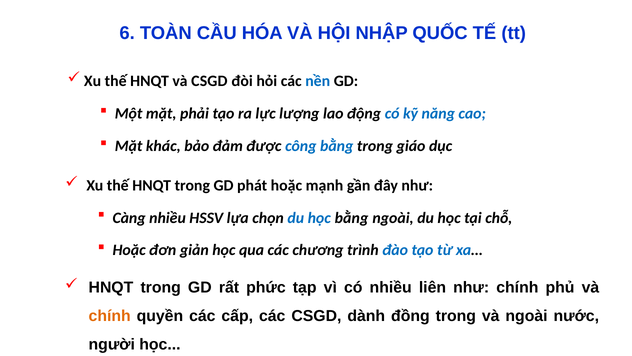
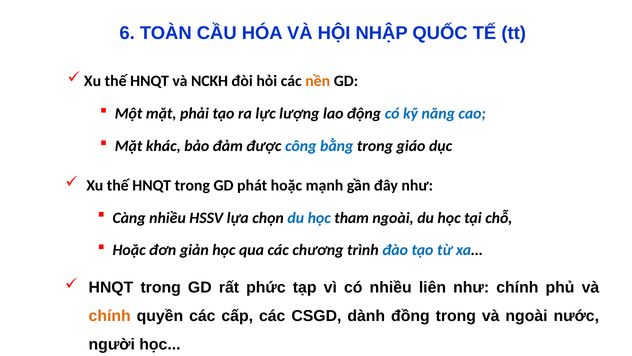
và CSGD: CSGD -> NCKH
nền colour: blue -> orange
học bằng: bằng -> tham
